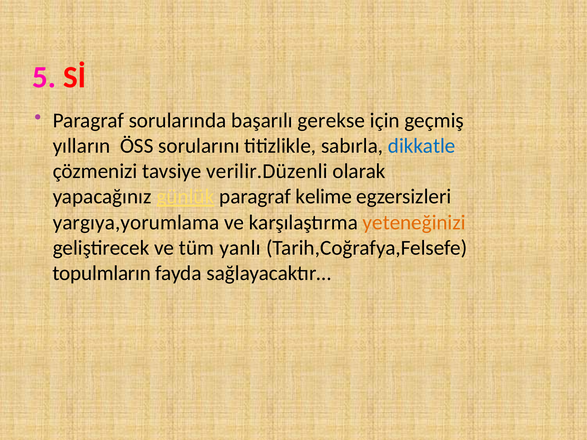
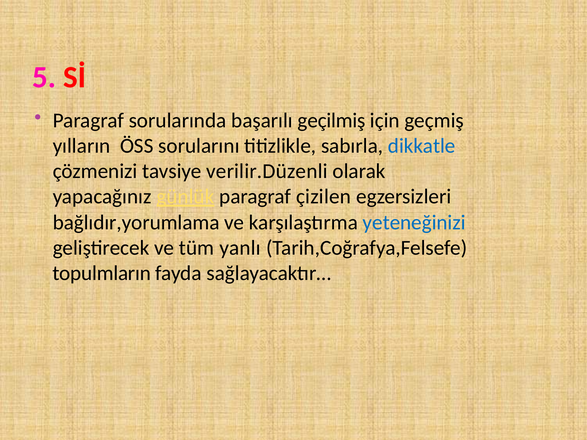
gerekse: gerekse -> geçilmiş
kelime: kelime -> çizilen
yargıya,yorumlama: yargıya,yorumlama -> bağlıdır,yorumlama
yeteneğinizi colour: orange -> blue
